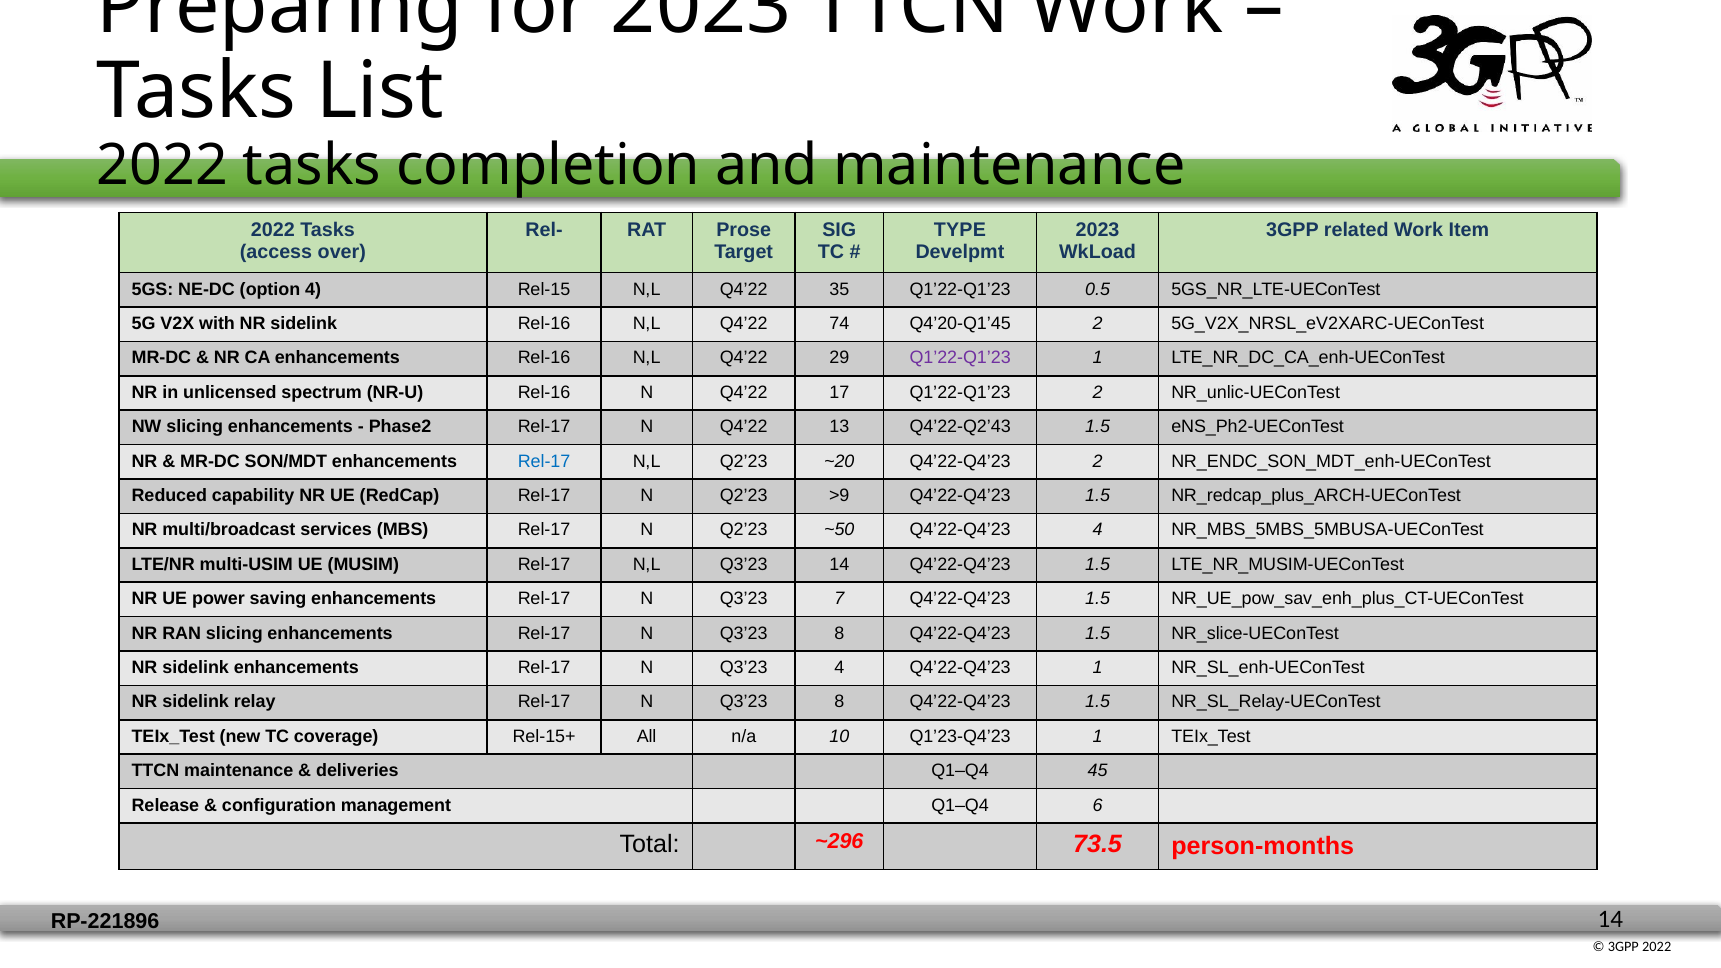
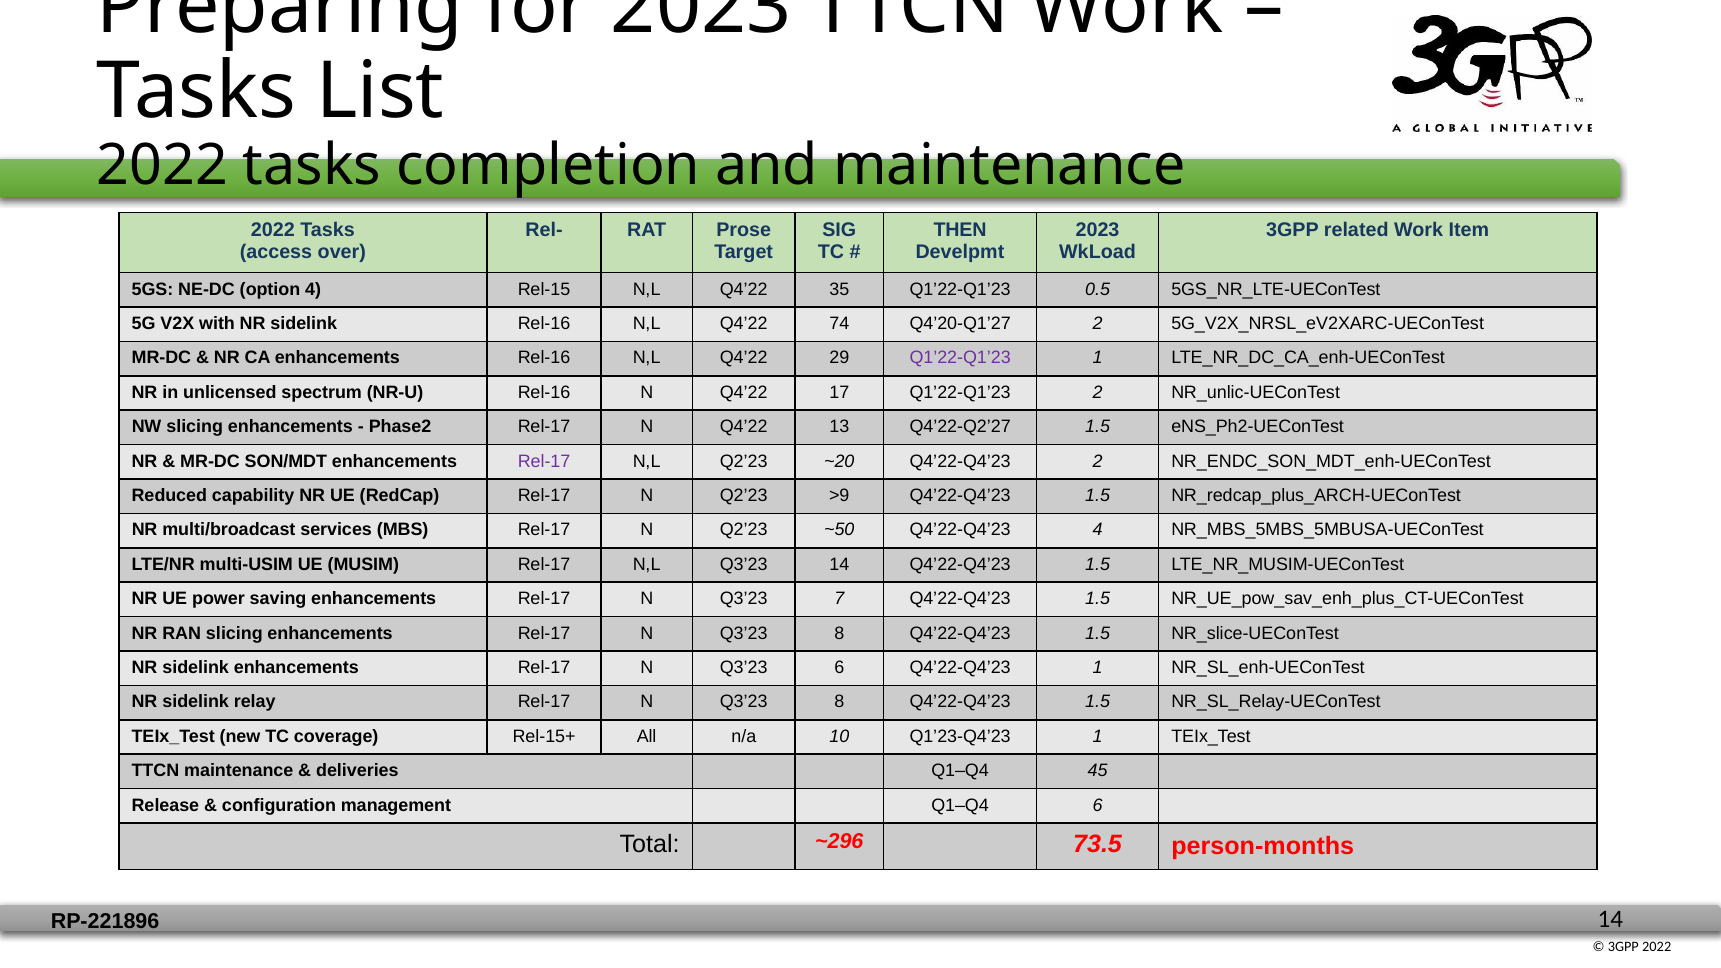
TYPE: TYPE -> THEN
Q4’20-Q1’45: Q4’20-Q1’45 -> Q4’20-Q1’27
Q4’22-Q2’43: Q4’22-Q2’43 -> Q4’22-Q2’27
Rel-17 at (544, 461) colour: blue -> purple
Q3’23 4: 4 -> 6
